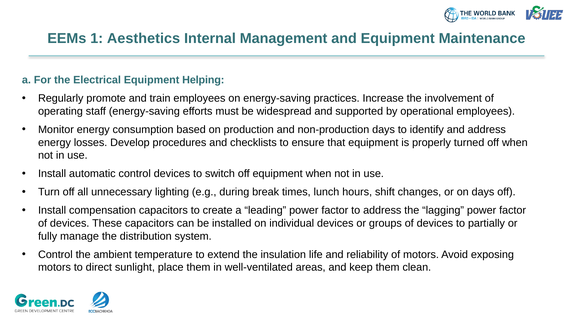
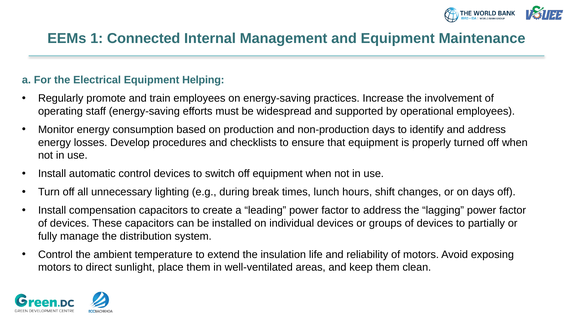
Aesthetics: Aesthetics -> Connected
